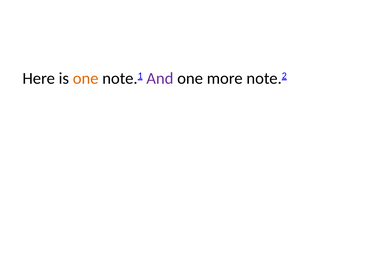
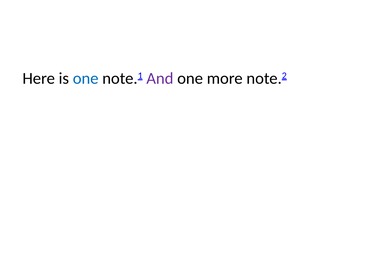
one at (86, 78) colour: orange -> blue
